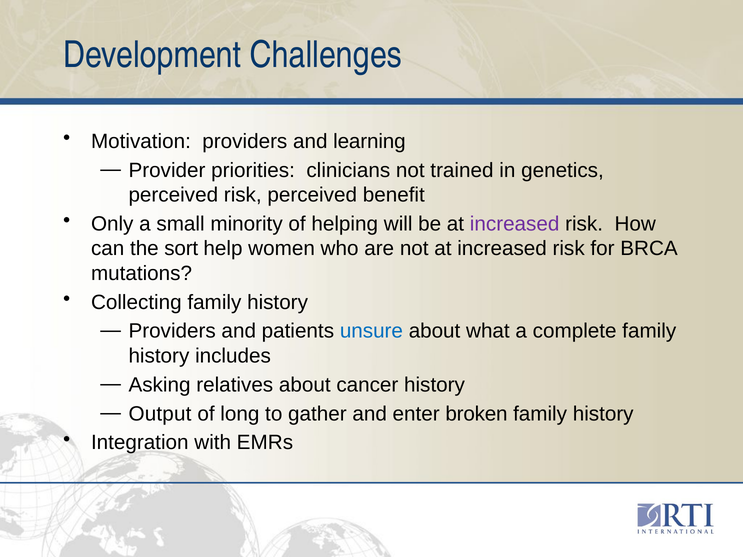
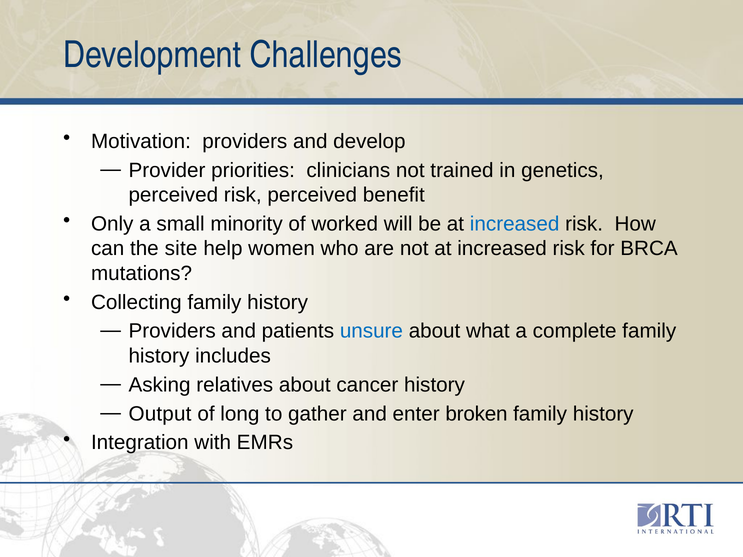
learning: learning -> develop
helping: helping -> worked
increased at (515, 224) colour: purple -> blue
sort: sort -> site
